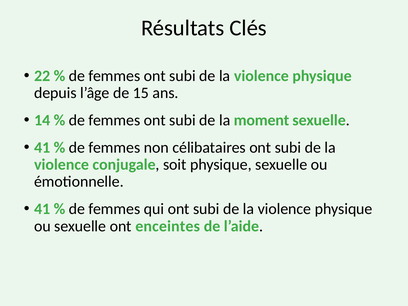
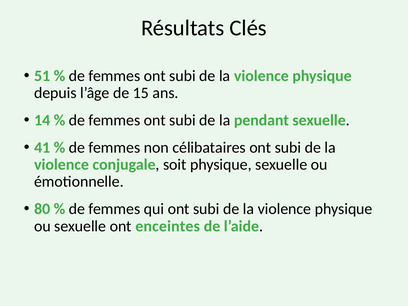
22: 22 -> 51
moment: moment -> pendant
41 at (42, 209): 41 -> 80
